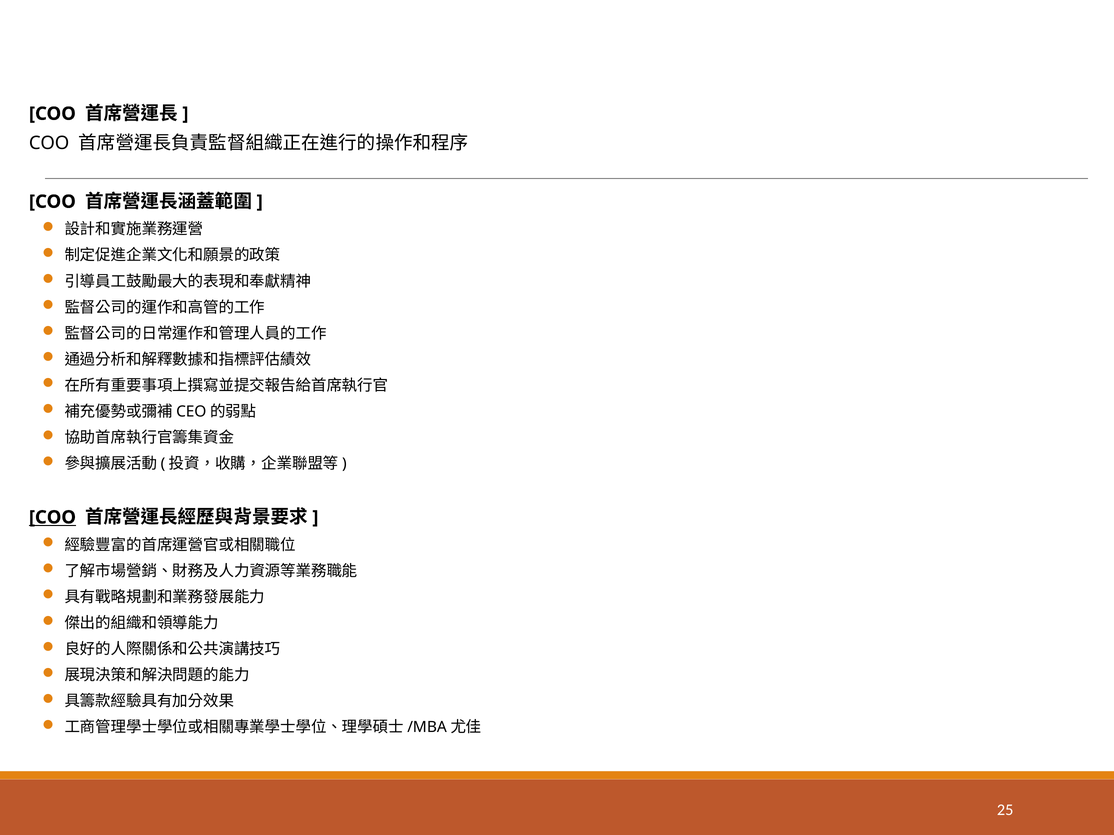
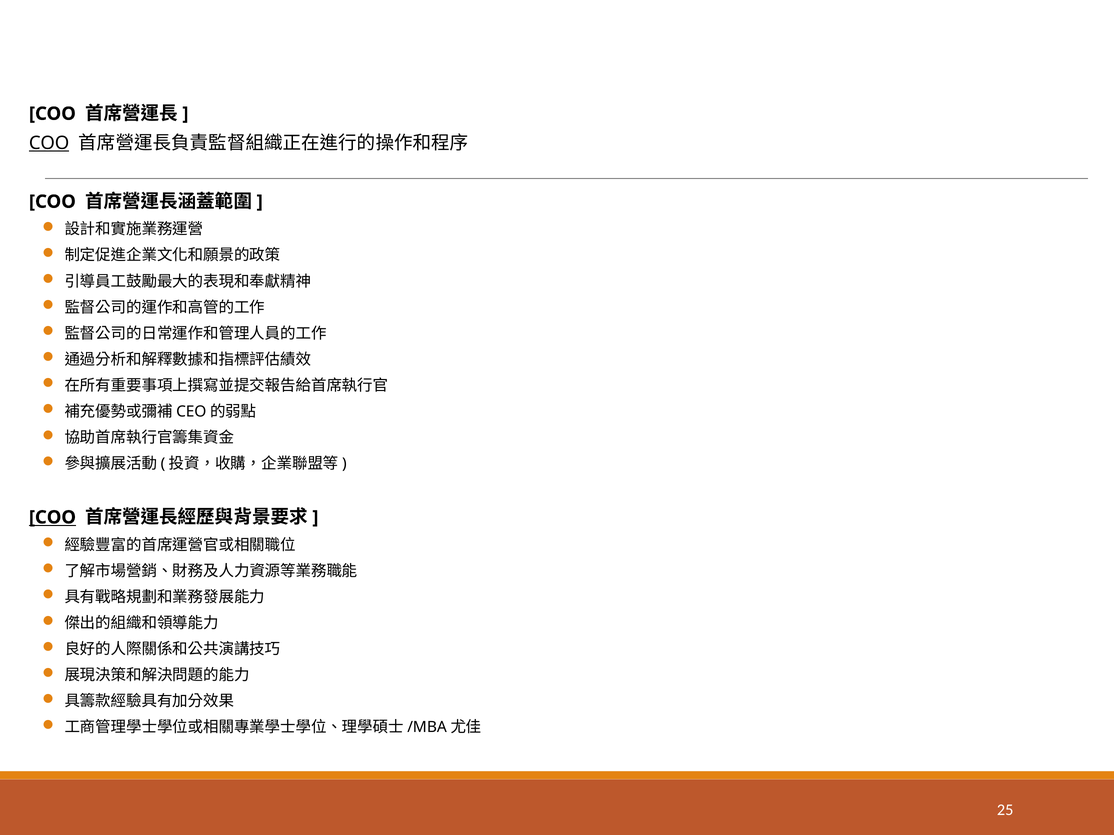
COO at (49, 143) underline: none -> present
